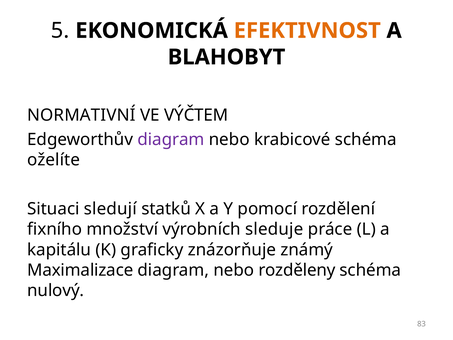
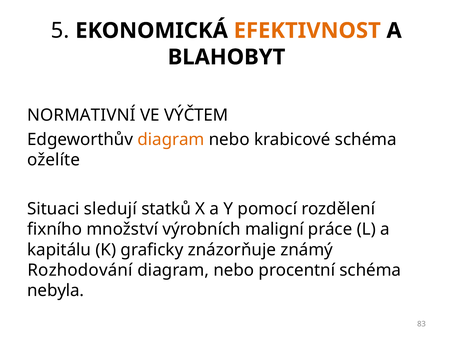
diagram at (171, 140) colour: purple -> orange
sleduje: sleduje -> maligní
Maximalizace: Maximalizace -> Rozhodování
rozděleny: rozděleny -> procentní
nulový: nulový -> nebyla
